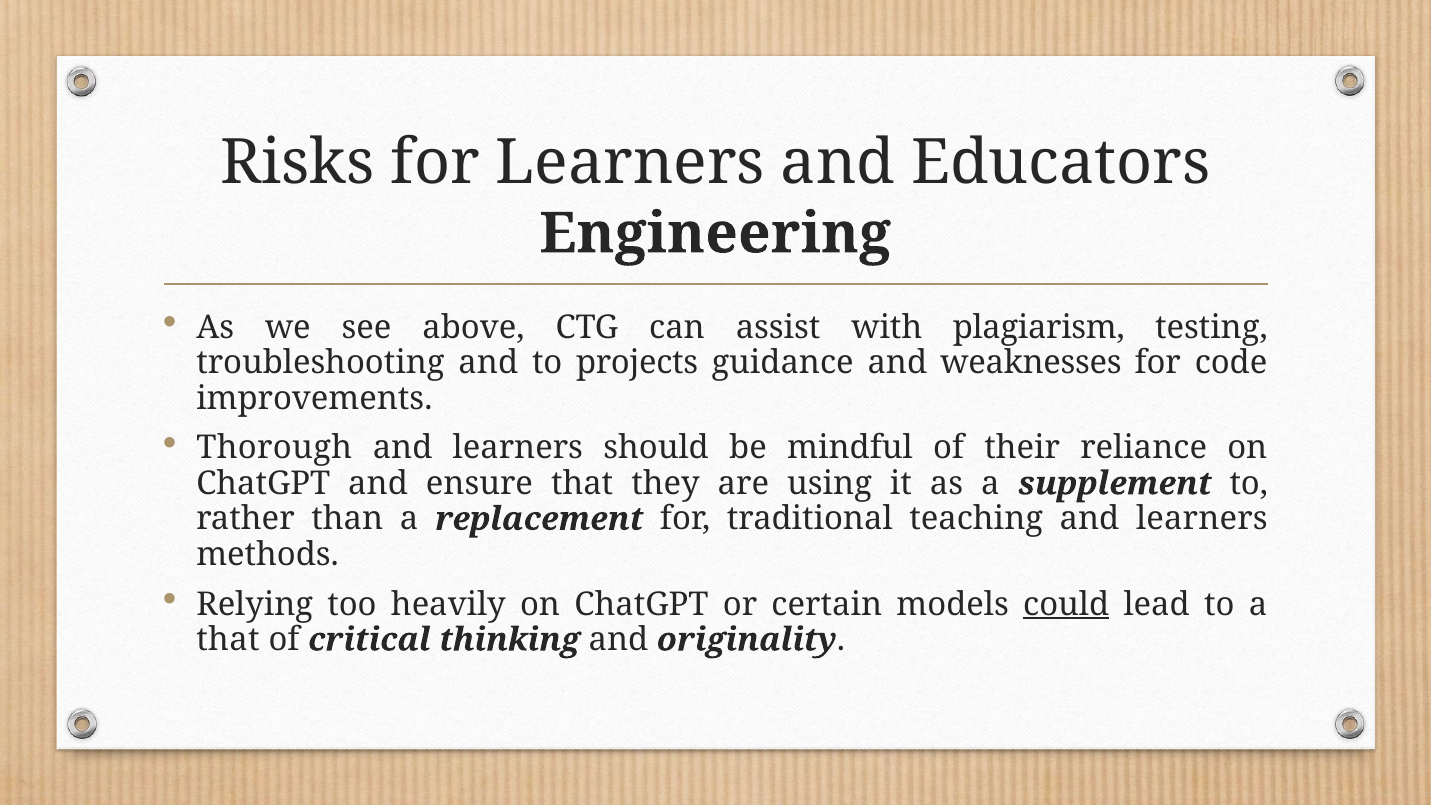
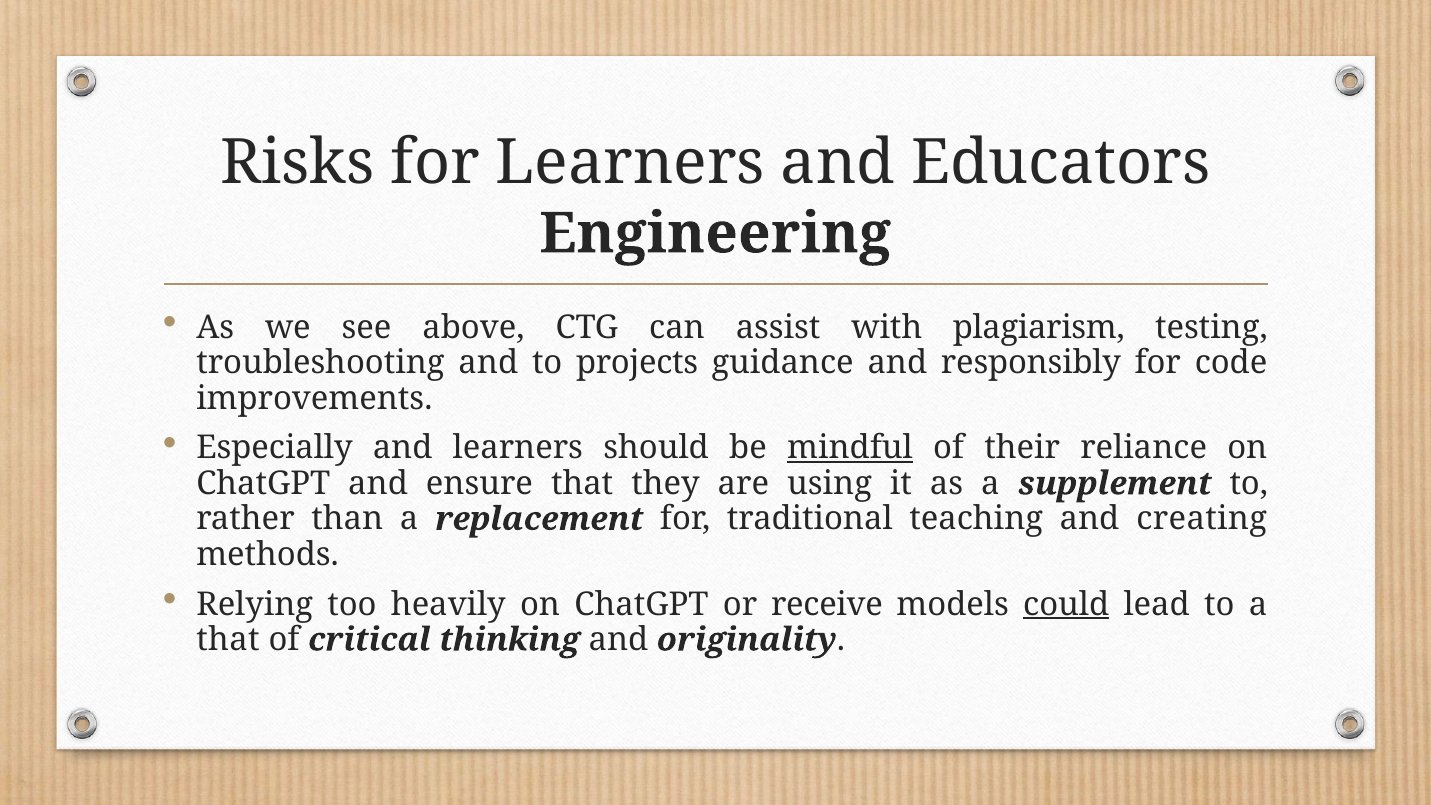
weaknesses: weaknesses -> responsibly
Thorough: Thorough -> Especially
mindful underline: none -> present
teaching and learners: learners -> creating
certain: certain -> receive
